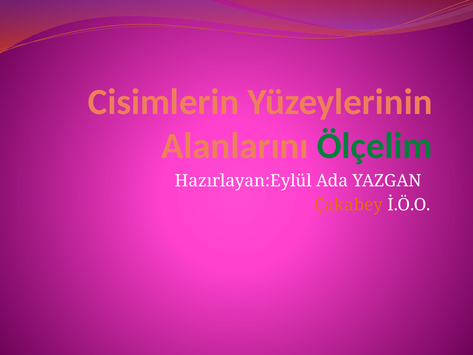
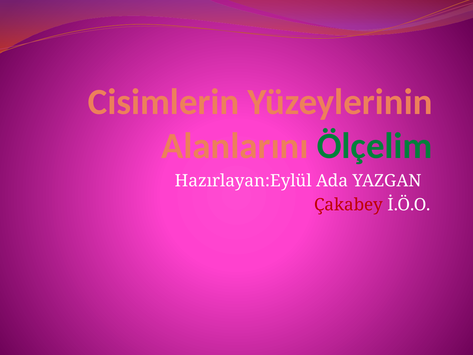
Çakabey colour: orange -> red
